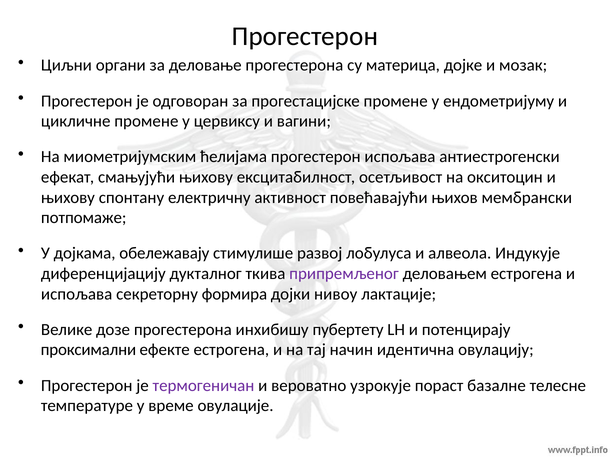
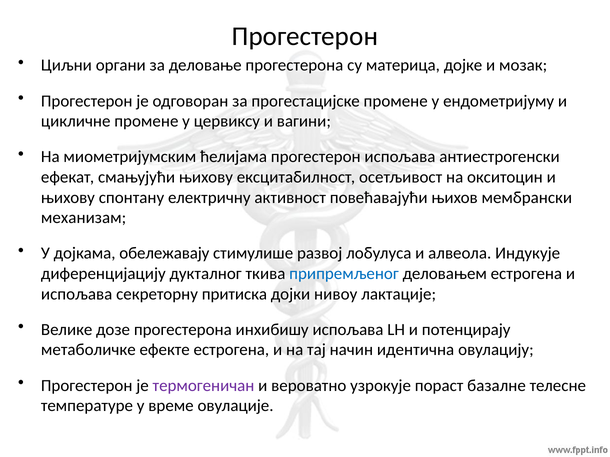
потпомаже: потпомаже -> механизам
припремљеног colour: purple -> blue
формира: формира -> притиска
инхибишу пубертету: пубертету -> испољава
проксимални: проксимални -> метаболичке
